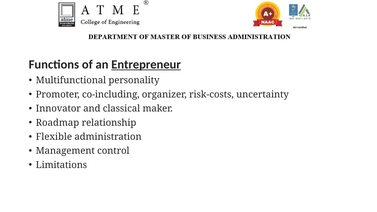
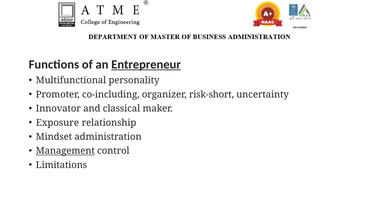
risk-costs: risk-costs -> risk-short
Roadmap: Roadmap -> Exposure
Flexible: Flexible -> Mindset
Management underline: none -> present
